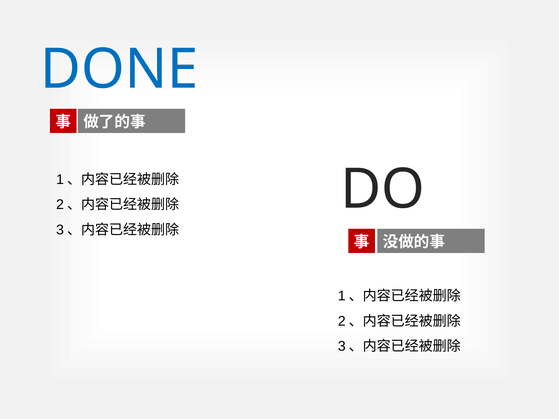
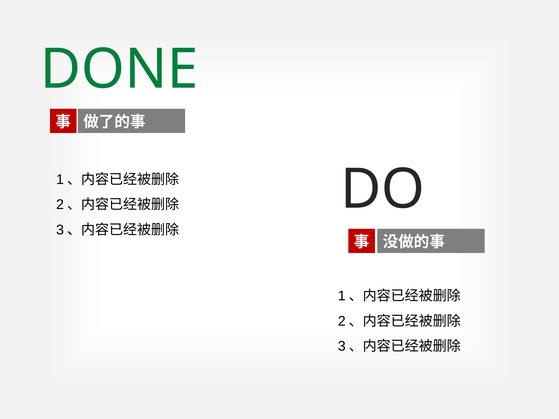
DONE colour: blue -> green
